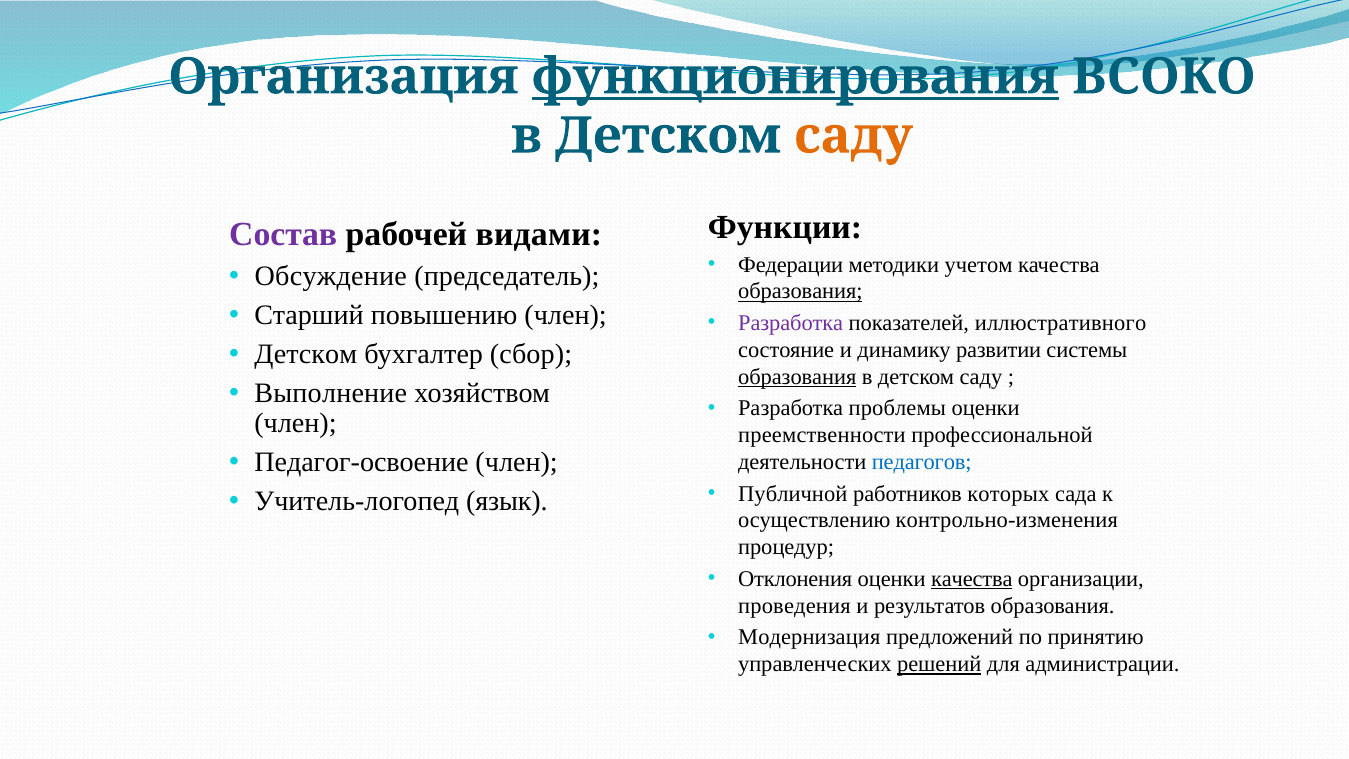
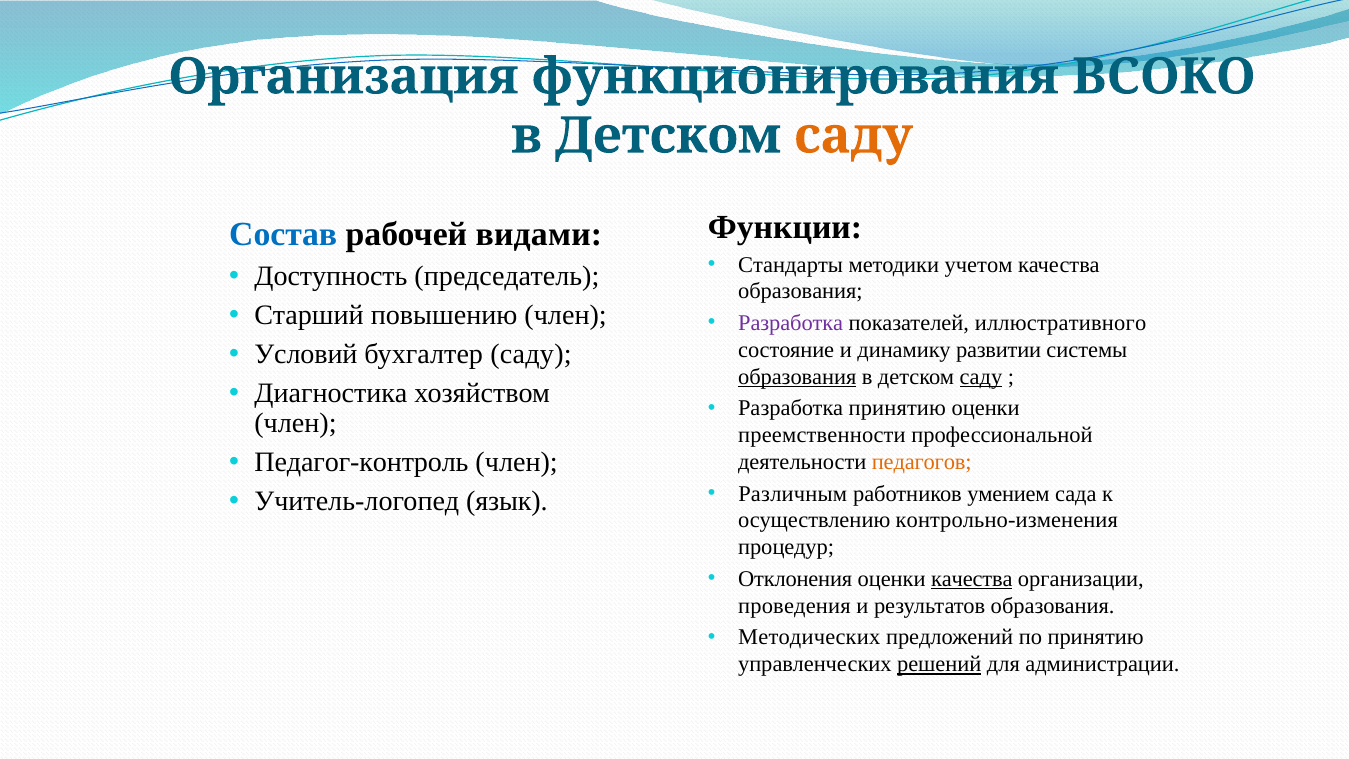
функционирования underline: present -> none
Состав colour: purple -> blue
Федерации: Федерации -> Стандарты
Обсуждение: Обсуждение -> Доступность
образования at (800, 291) underline: present -> none
Детском at (306, 354): Детском -> Условий
бухгалтер сбор: сбор -> саду
саду at (981, 377) underline: none -> present
Выполнение: Выполнение -> Диагностика
Разработка проблемы: проблемы -> принятию
Педагог-освоение: Педагог-освоение -> Педагог-контроль
педагогов colour: blue -> orange
Публичной: Публичной -> Различным
которых: которых -> умением
Модернизация: Модернизация -> Методических
